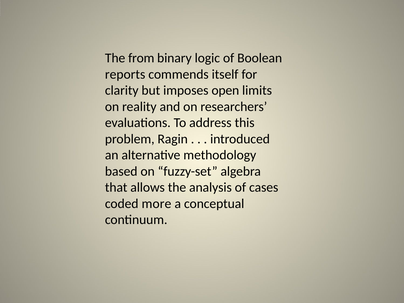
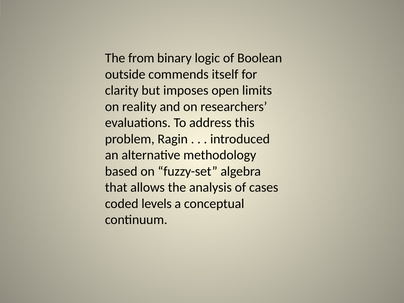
reports: reports -> outside
more: more -> levels
